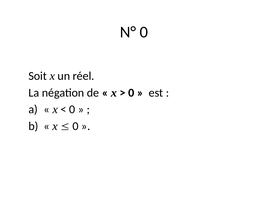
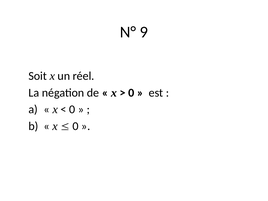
N° 0: 0 -> 9
